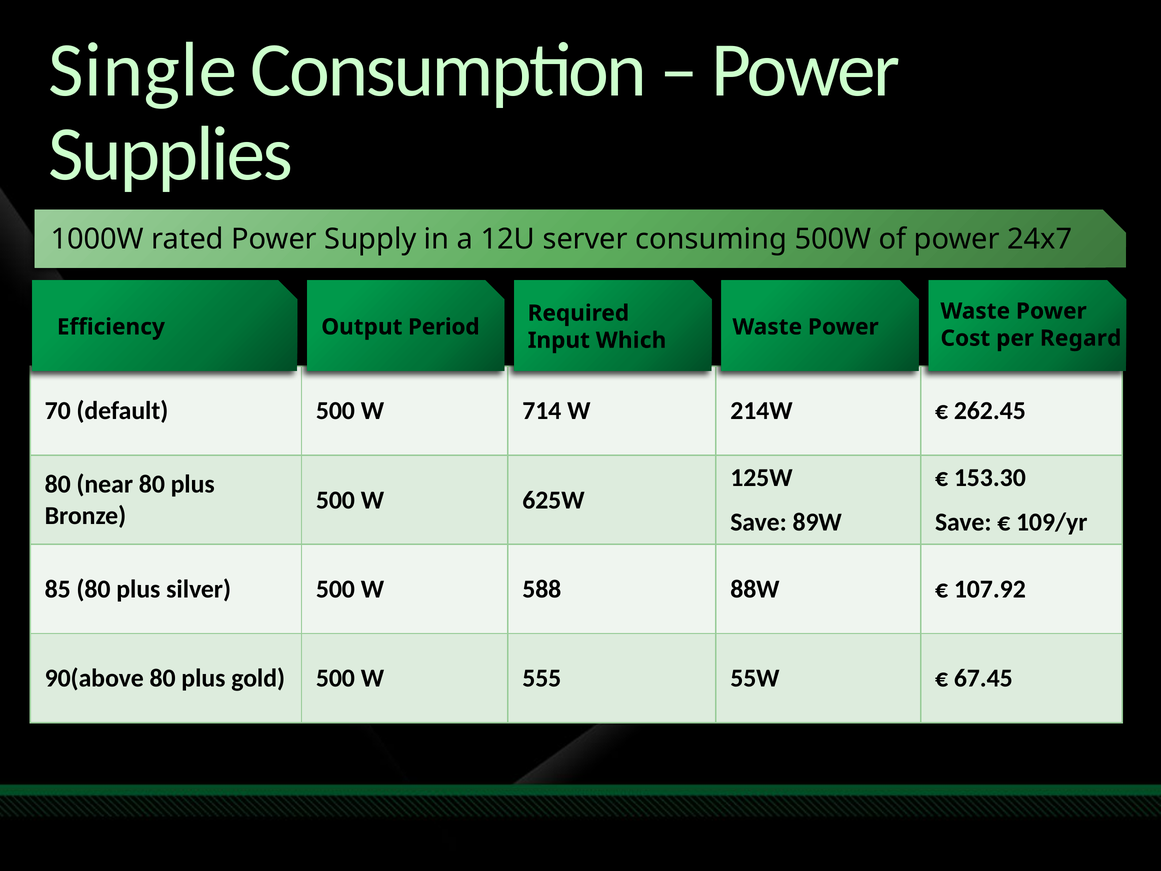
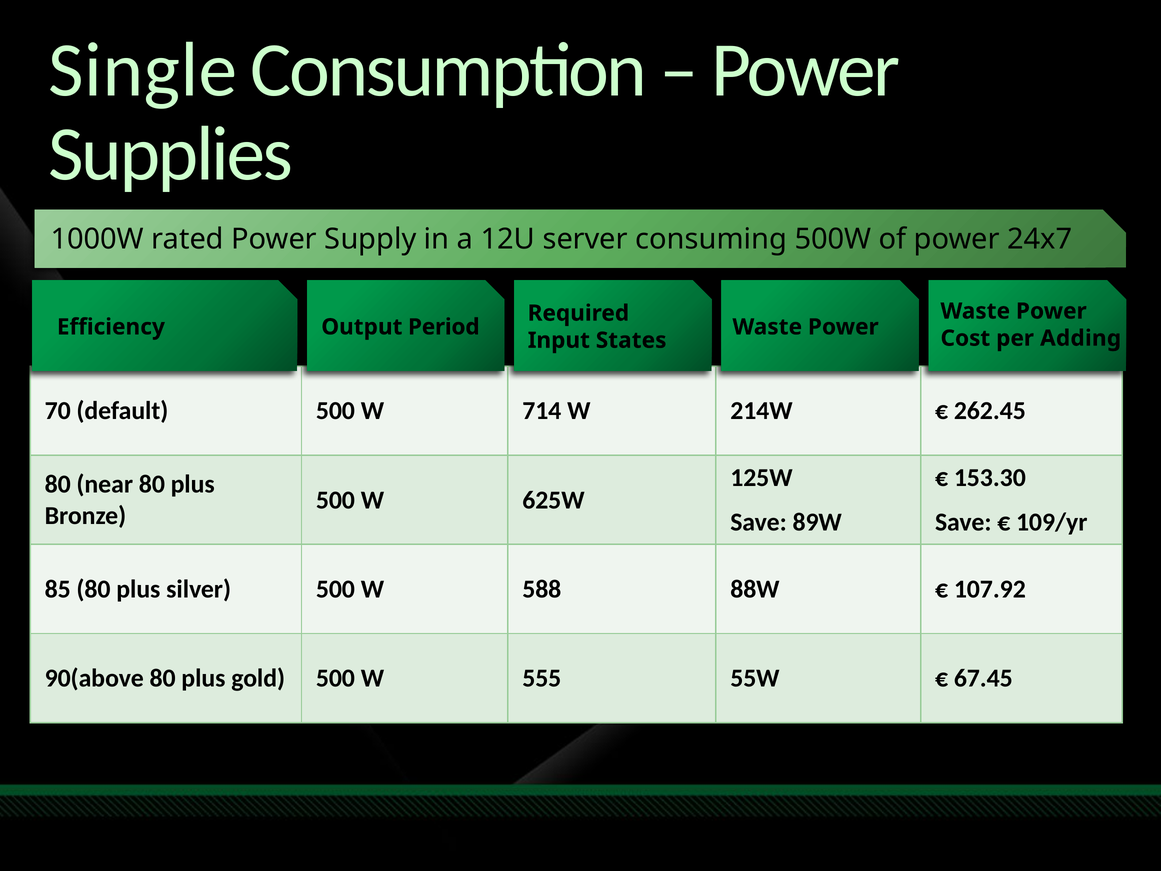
Regard: Regard -> Adding
Which: Which -> States
